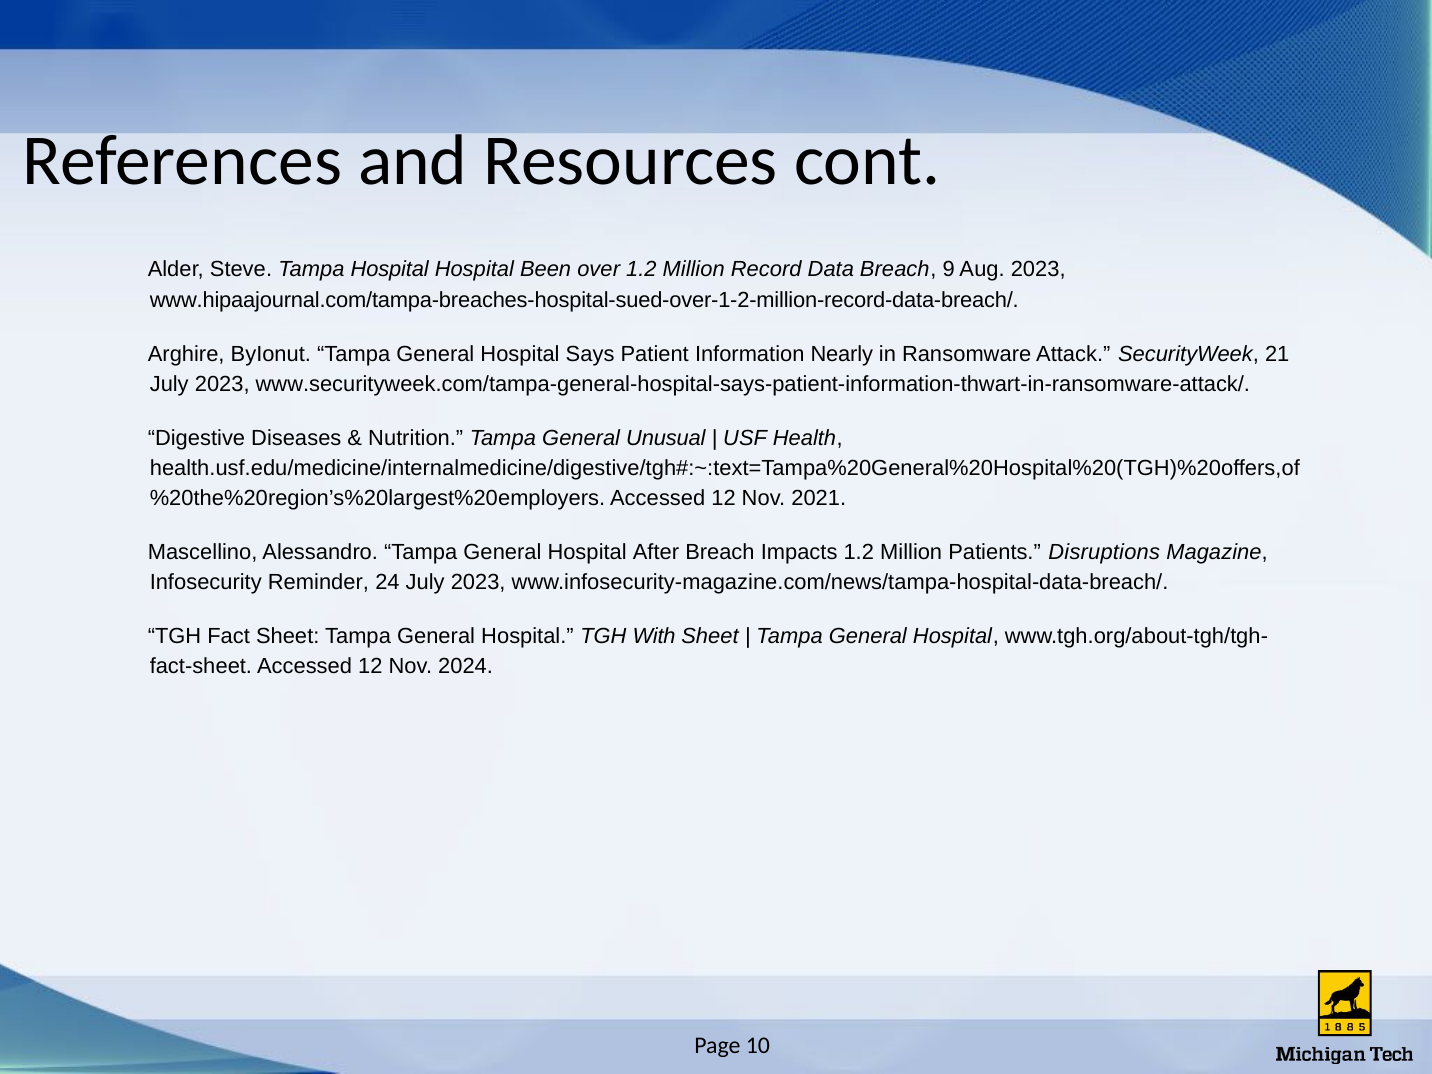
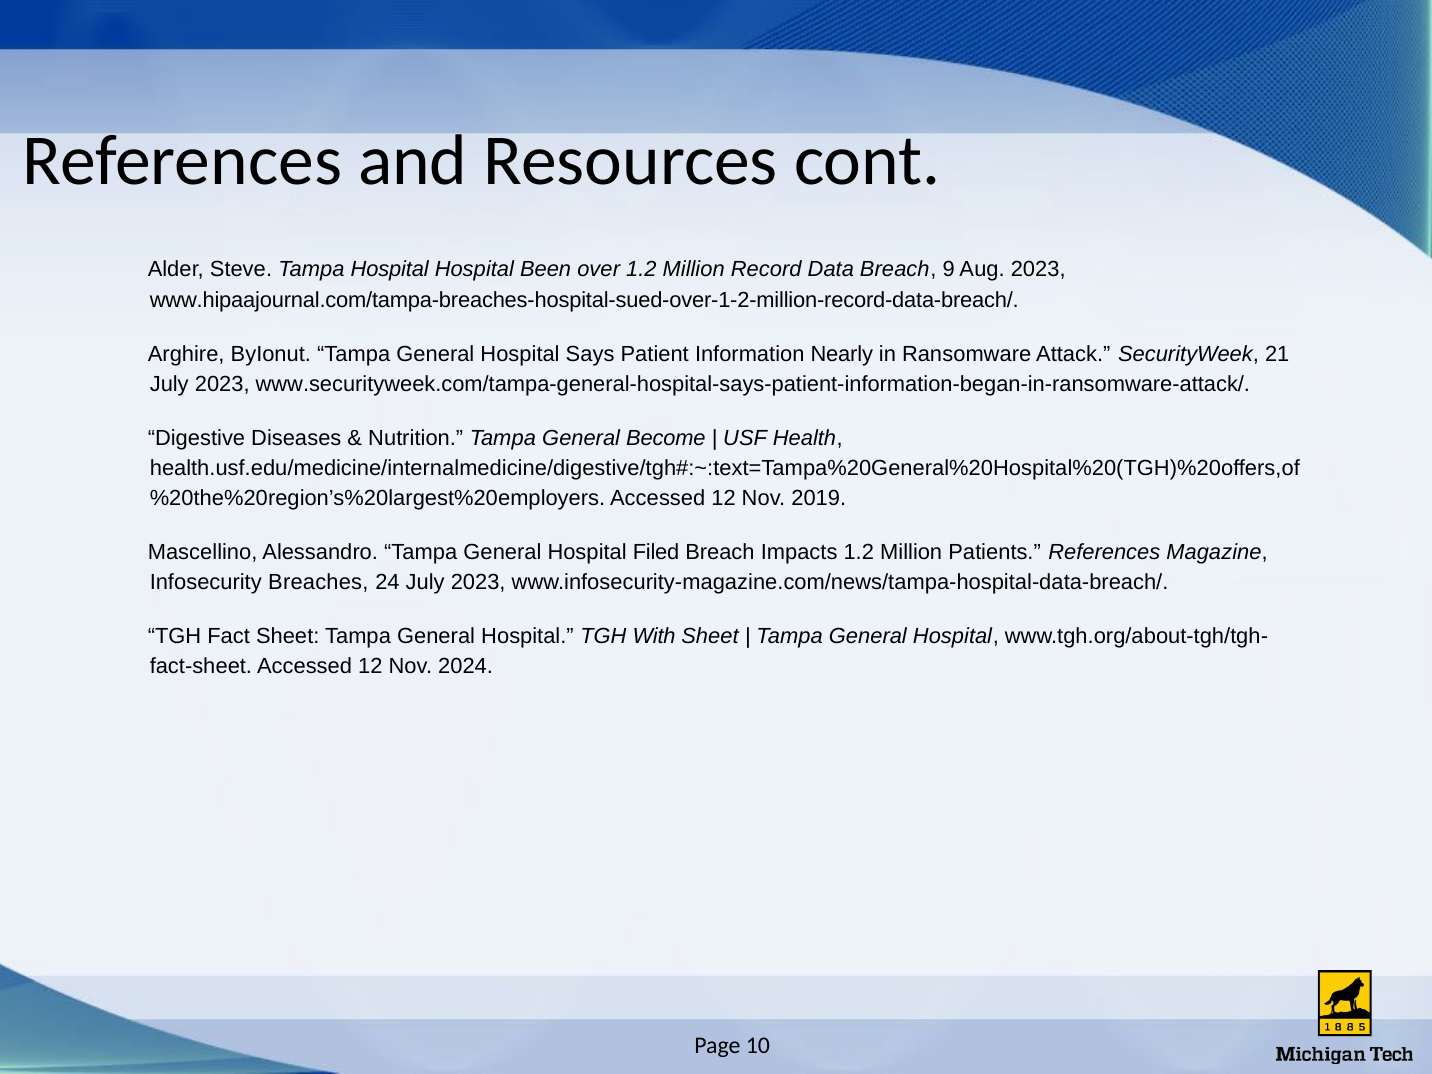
www.securityweek.com/tampa-general-hospital-says-patient-information-thwart-in-ransomware-attack/: www.securityweek.com/tampa-general-hospital-says-patient-information-thwart-in-ransomware-attack/ -> www.securityweek.com/tampa-general-hospital-says-patient-information-began-in-ransomware-attack/
Unusual: Unusual -> Become
2021: 2021 -> 2019
After: After -> Filed
Patients Disruptions: Disruptions -> References
Reminder: Reminder -> Breaches
